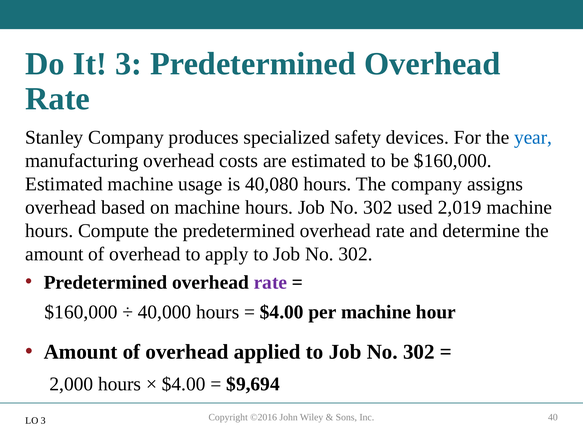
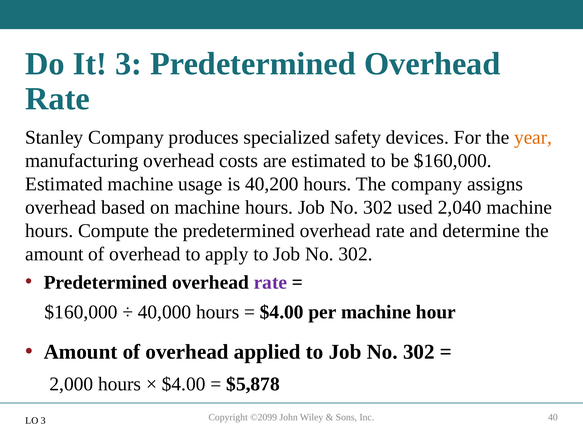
year colour: blue -> orange
40,080: 40,080 -> 40,200
2,019: 2,019 -> 2,040
$9,694: $9,694 -> $5,878
©2016: ©2016 -> ©2099
